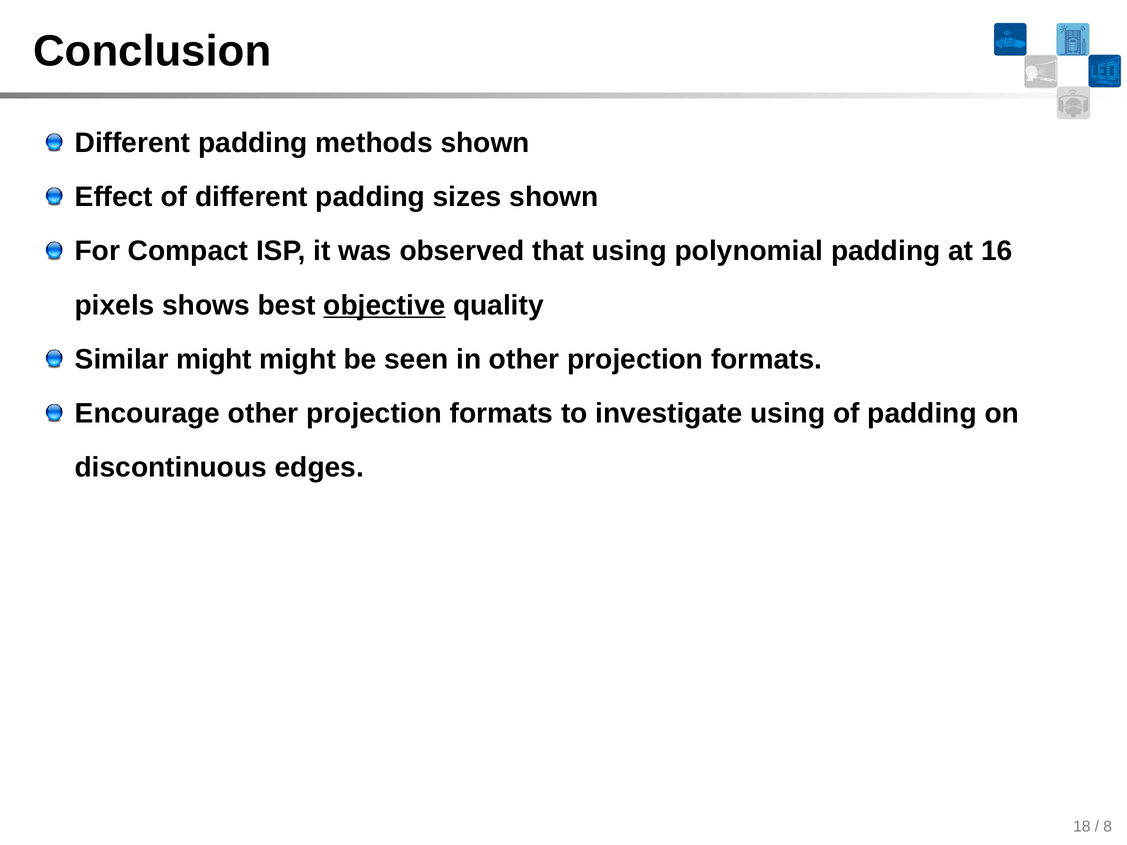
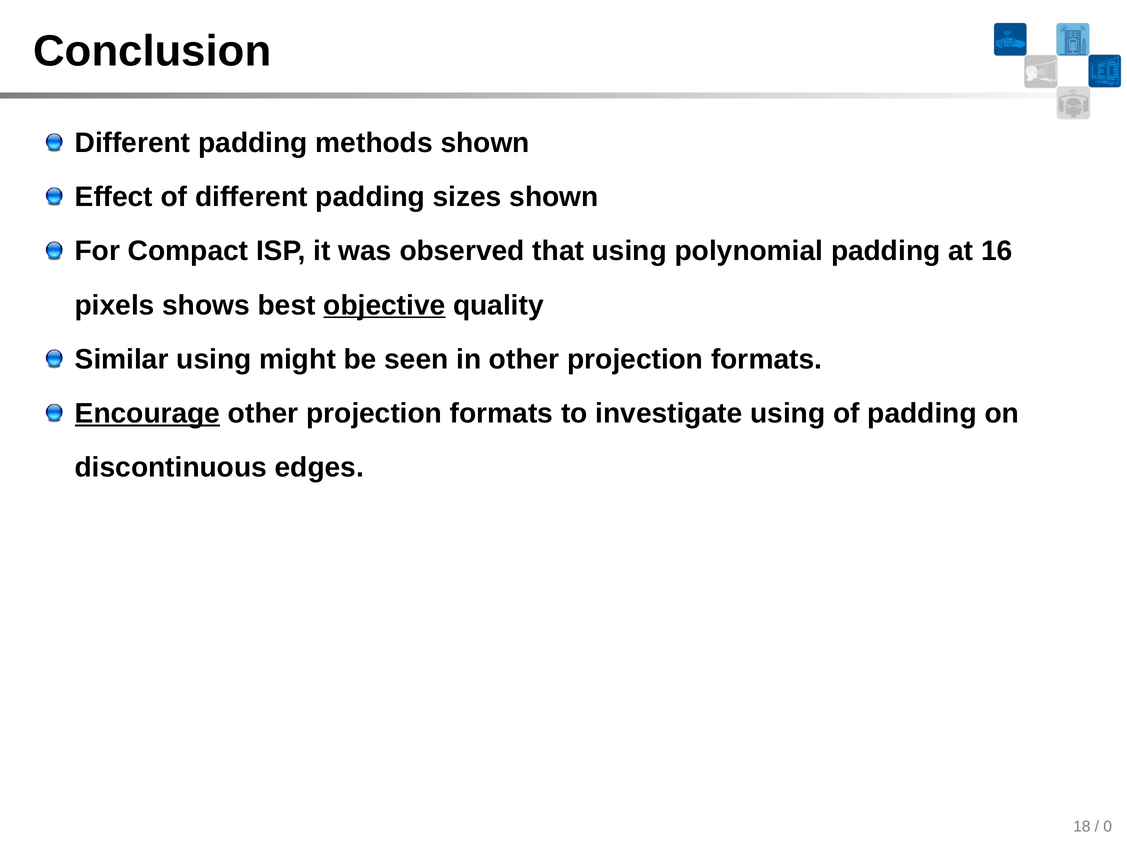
Similar might: might -> using
Encourage underline: none -> present
8: 8 -> 0
